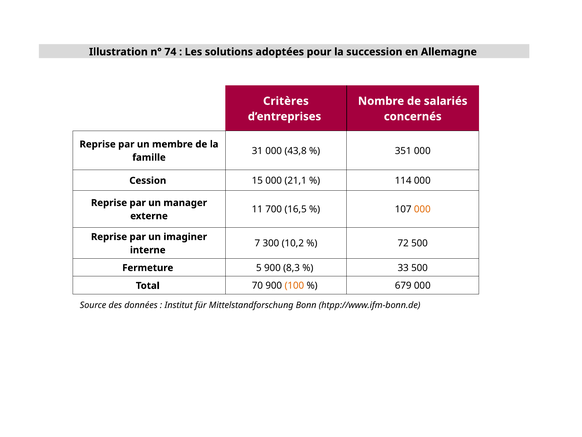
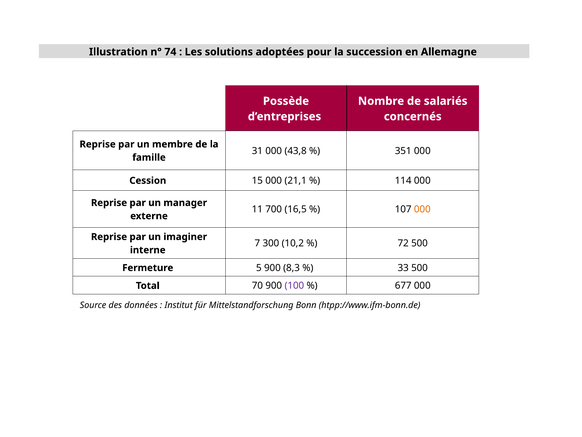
Critères: Critères -> Possède
100 colour: orange -> purple
679: 679 -> 677
